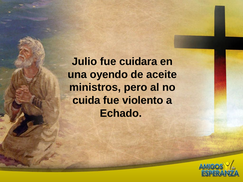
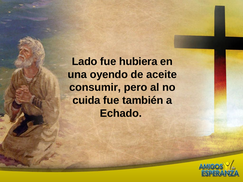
Julio: Julio -> Lado
cuidara: cuidara -> hubiera
ministros: ministros -> consumir
violento: violento -> también
